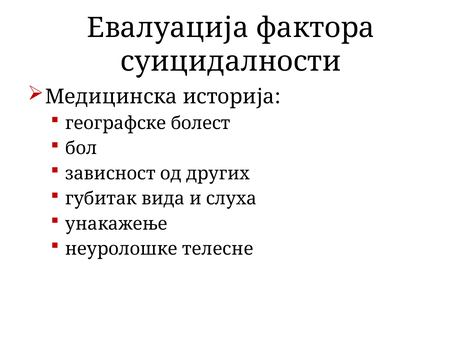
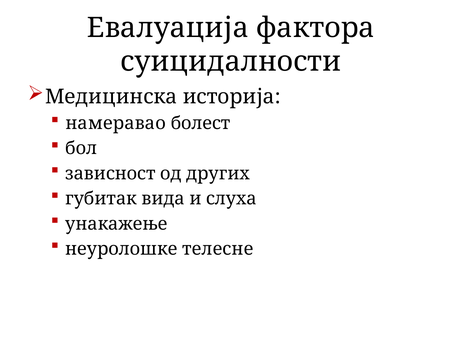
географске: географске -> намеравао
